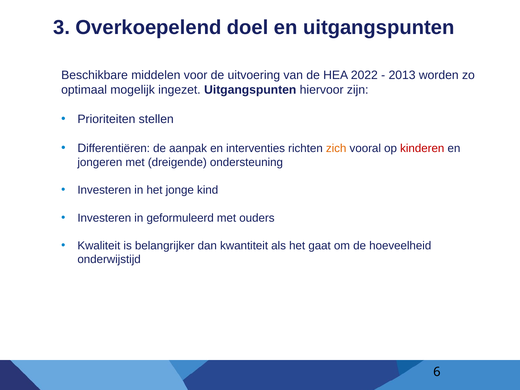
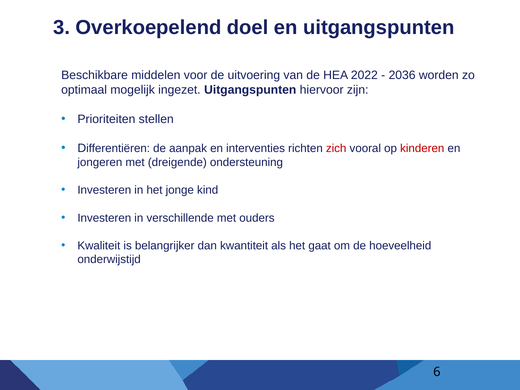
2013: 2013 -> 2036
zich colour: orange -> red
geformuleerd: geformuleerd -> verschillende
